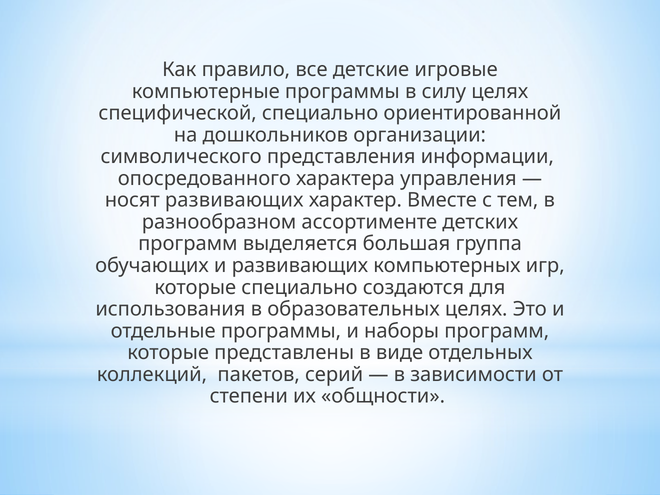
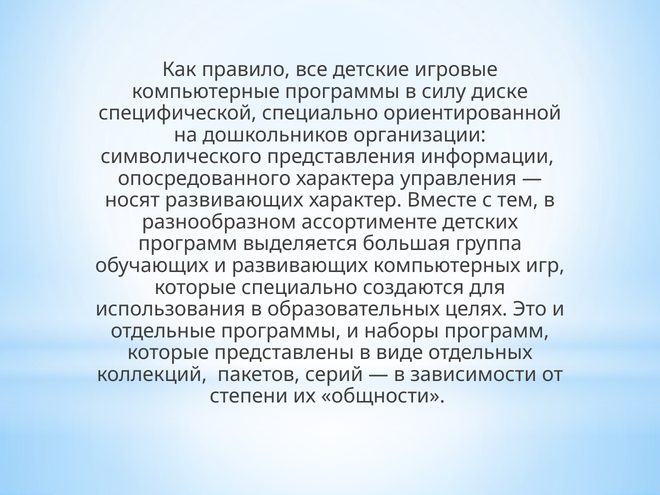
силу целях: целях -> диске
